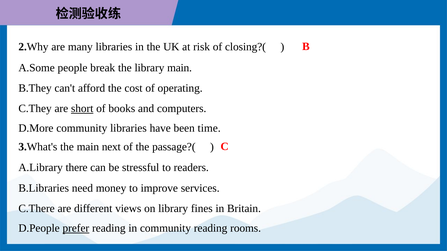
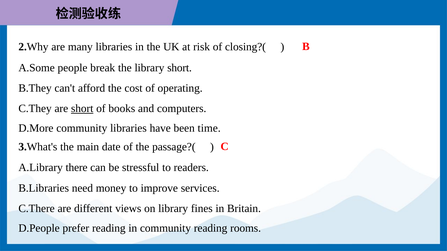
library main: main -> short
next: next -> date
prefer underline: present -> none
